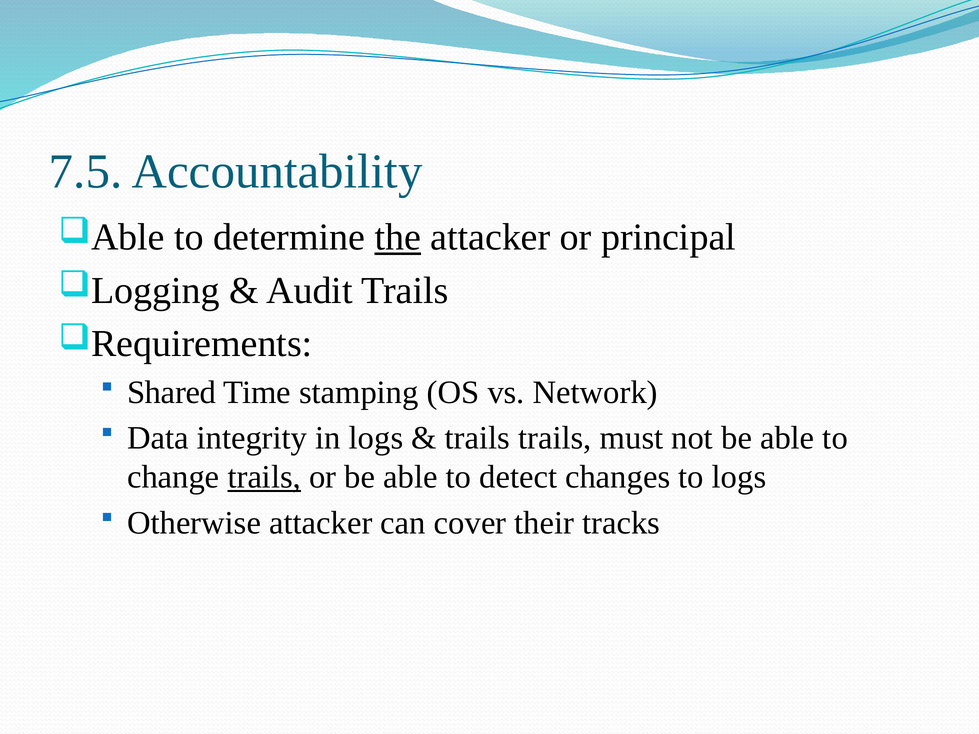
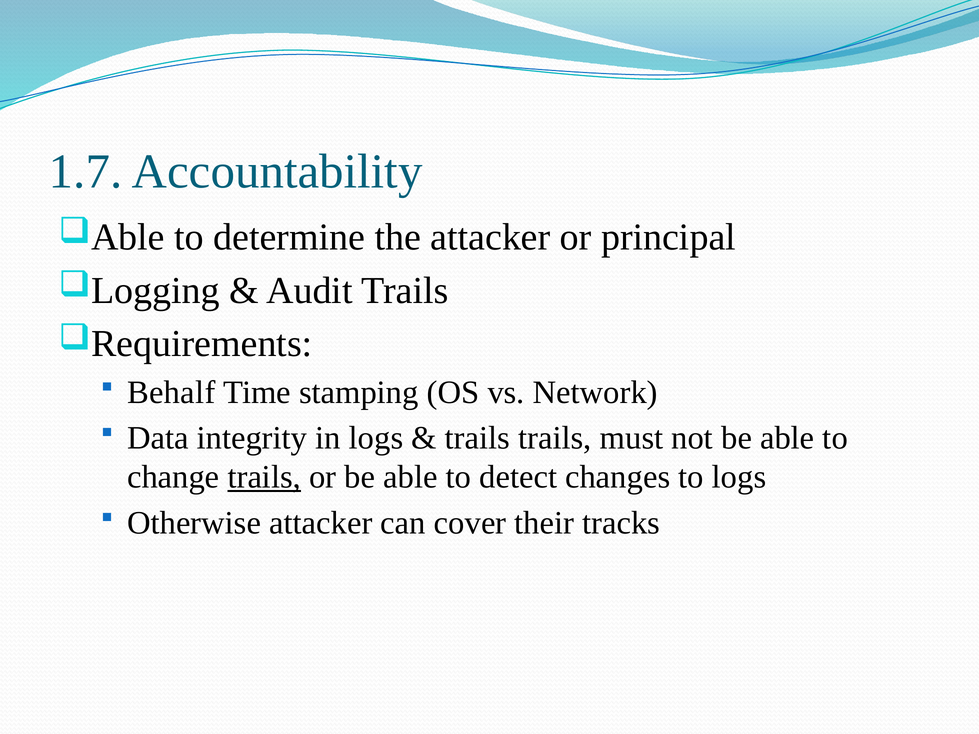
7.5: 7.5 -> 1.7
the underline: present -> none
Shared: Shared -> Behalf
